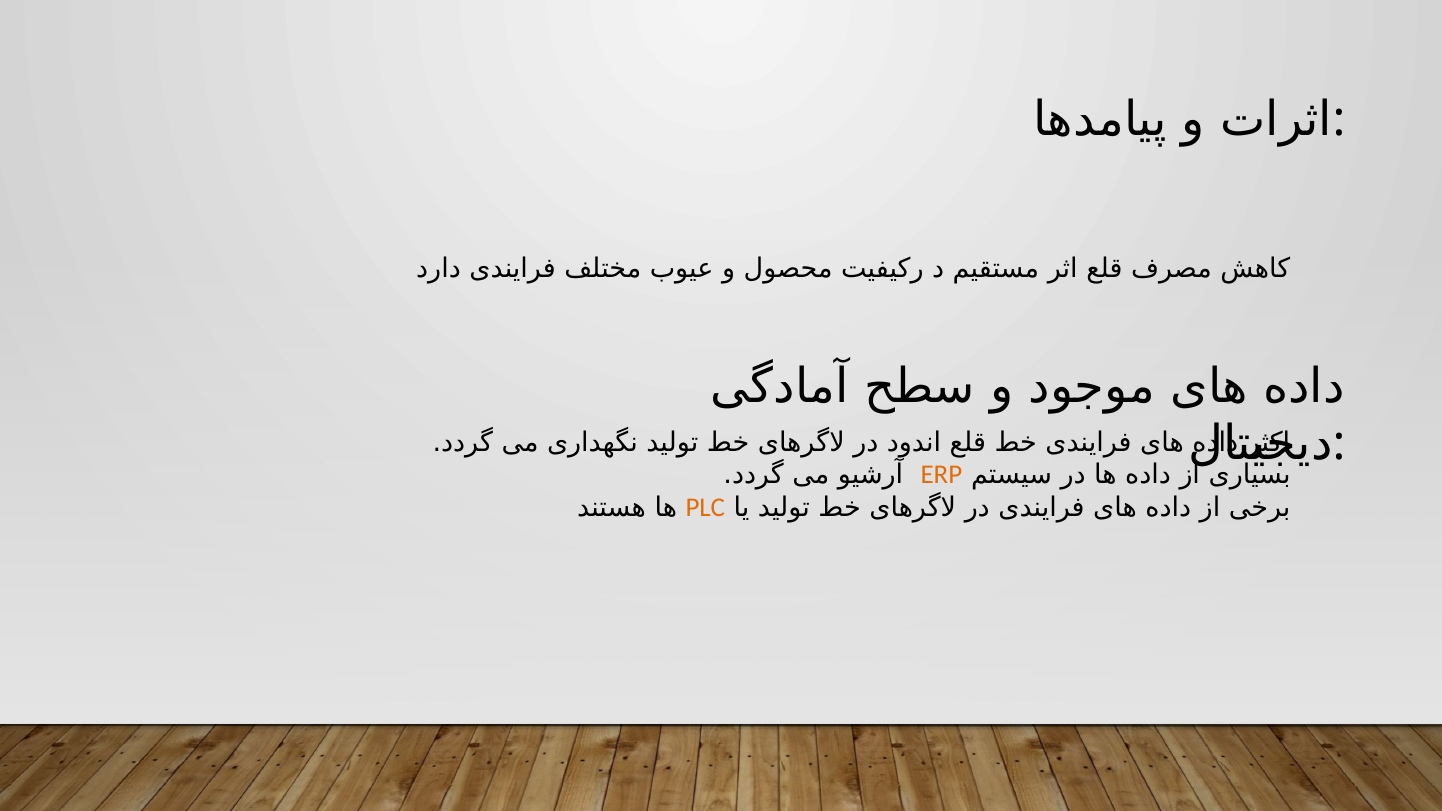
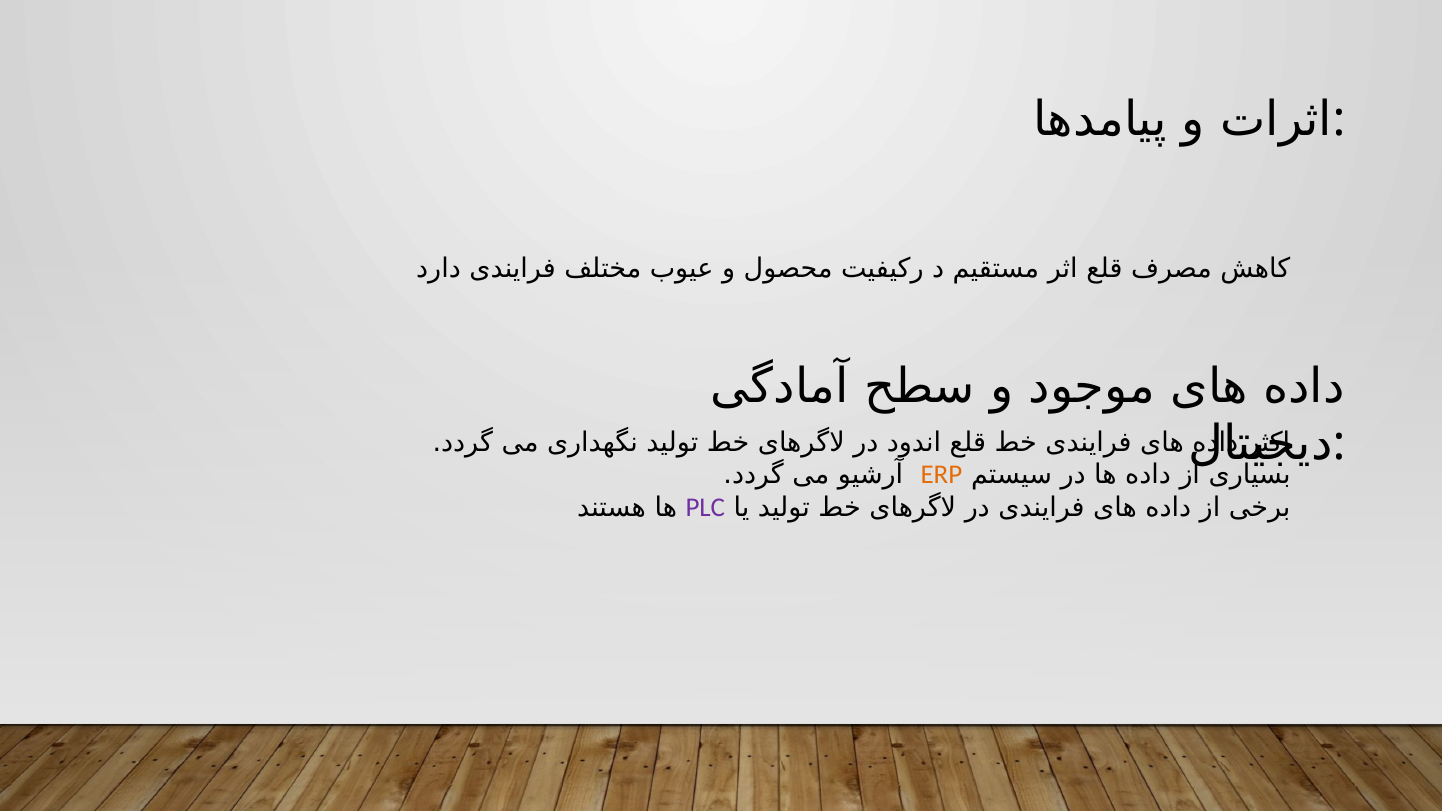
PLC colour: orange -> purple
